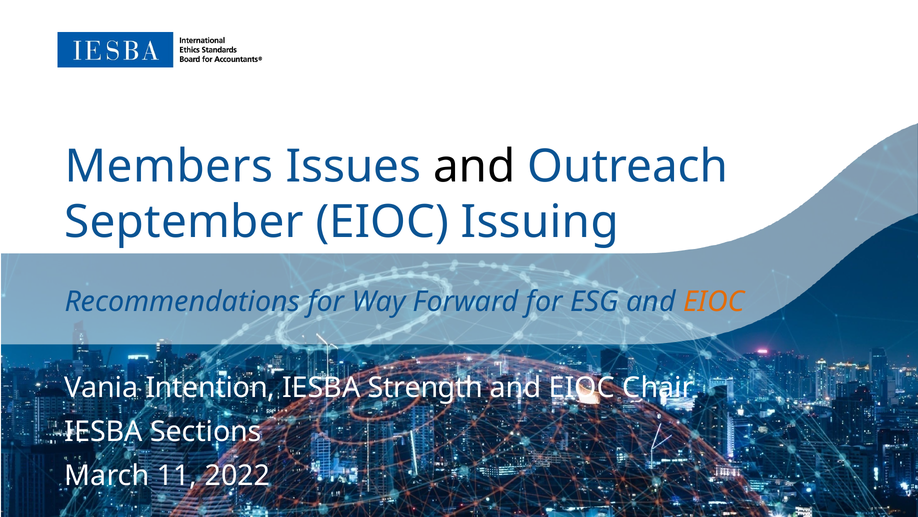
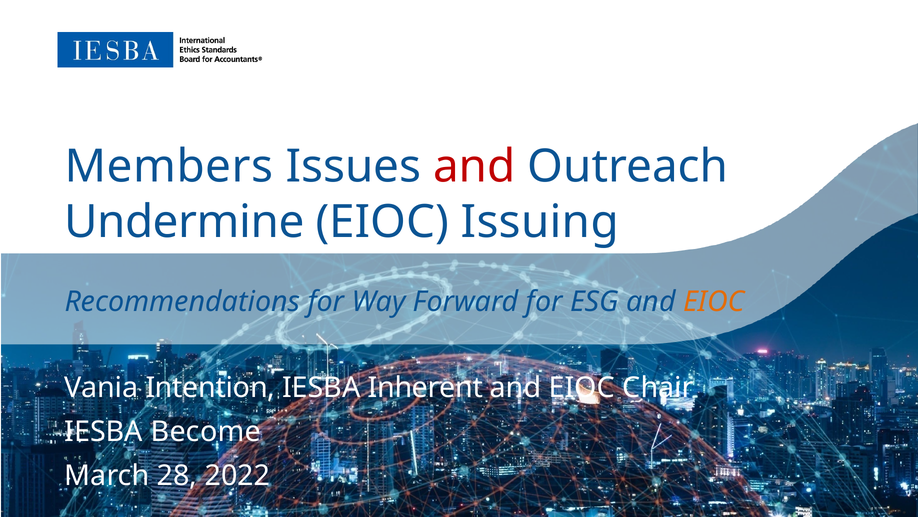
and at (474, 167) colour: black -> red
September: September -> Undermine
Strength: Strength -> Inherent
Sections: Sections -> Become
11: 11 -> 28
